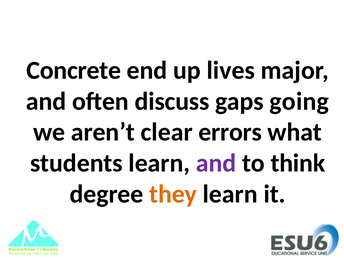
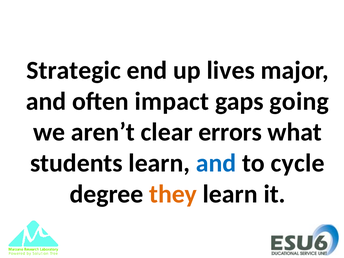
Concrete: Concrete -> Strategic
discuss: discuss -> impact
and at (216, 163) colour: purple -> blue
think: think -> cycle
